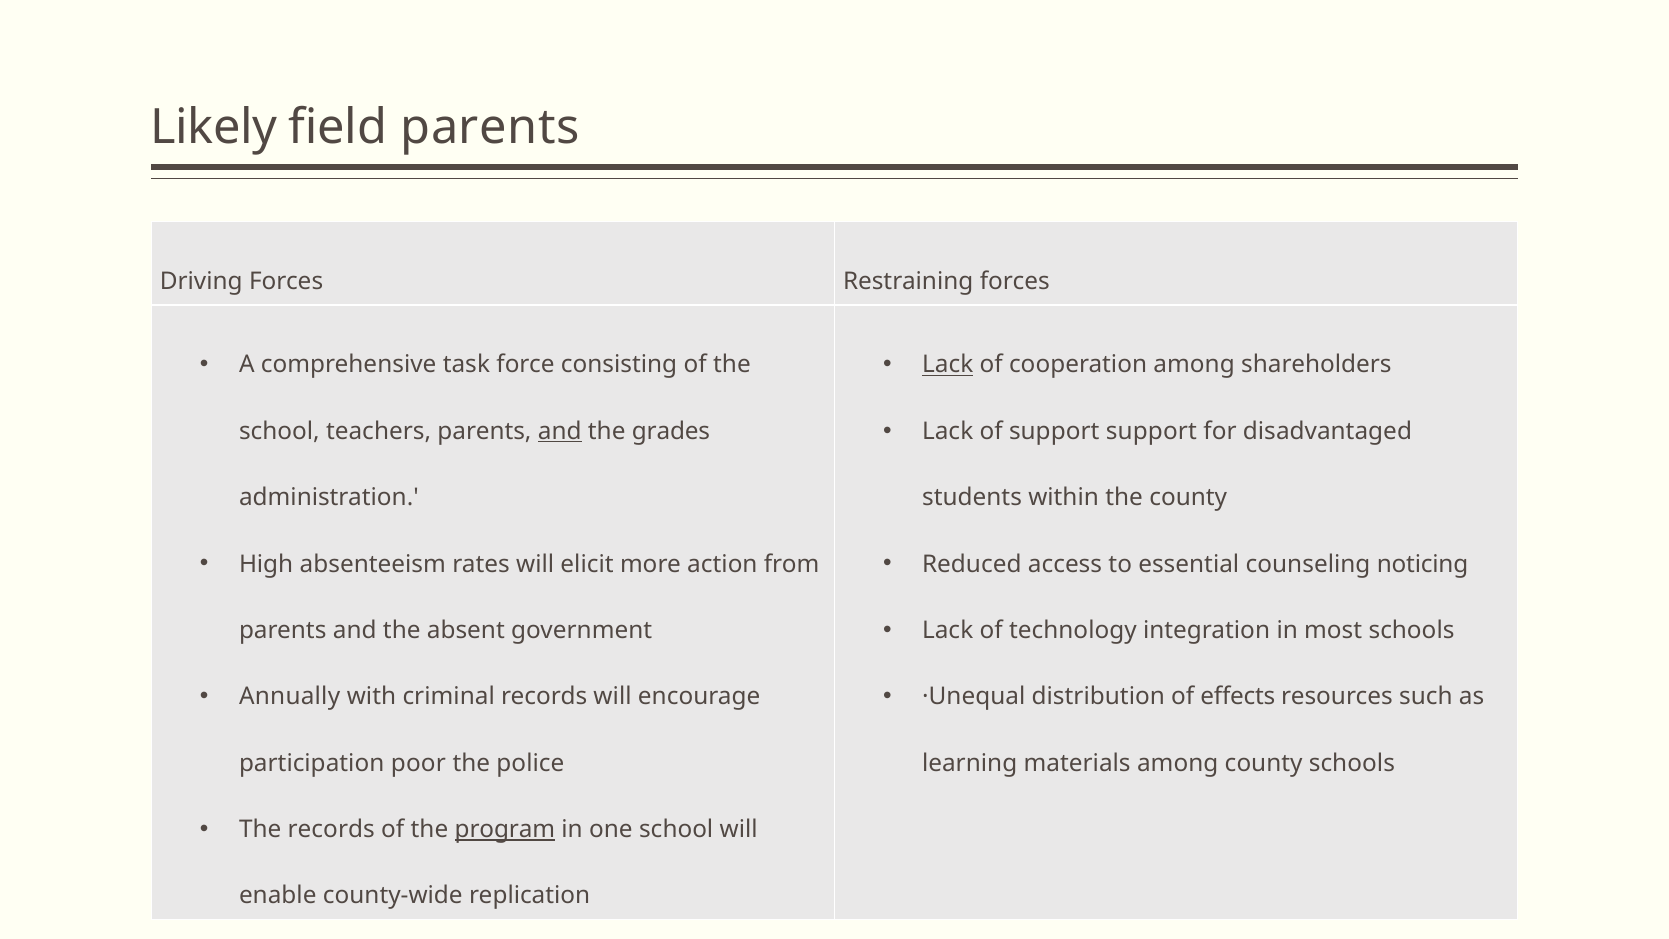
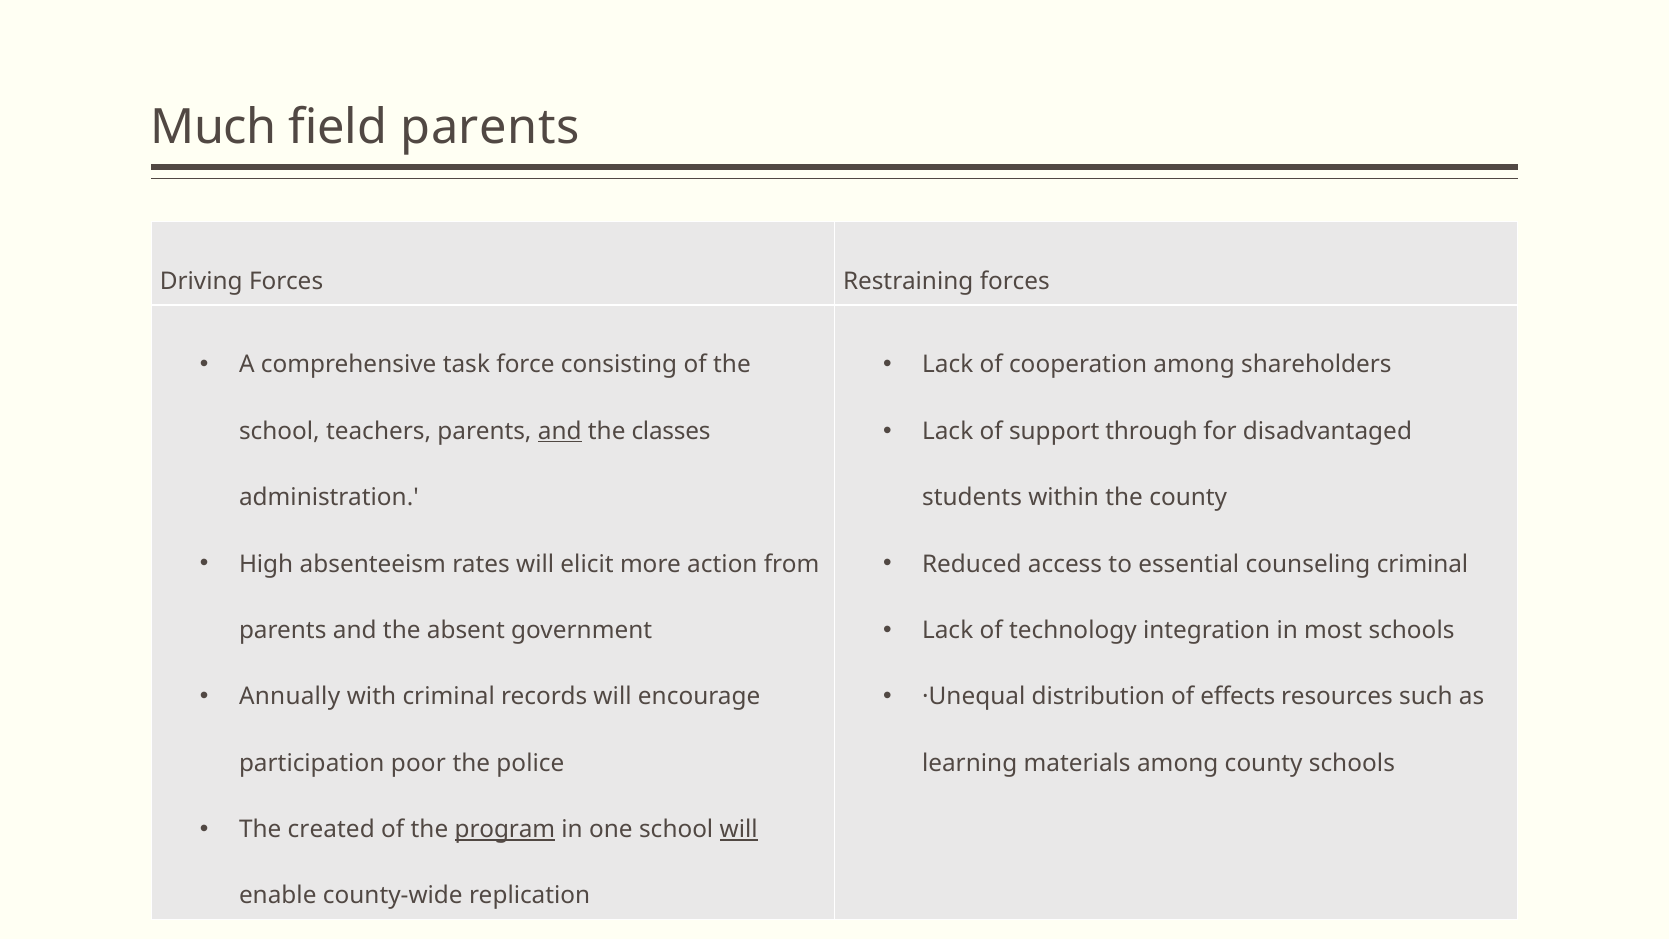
Likely: Likely -> Much
Lack at (948, 365) underline: present -> none
support support: support -> through
grades: grades -> classes
counseling noticing: noticing -> criminal
The records: records -> created
will at (739, 829) underline: none -> present
